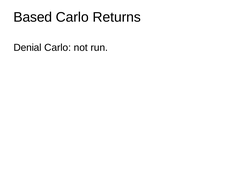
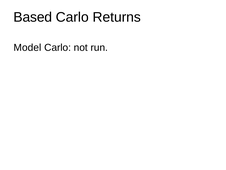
Denial: Denial -> Model
